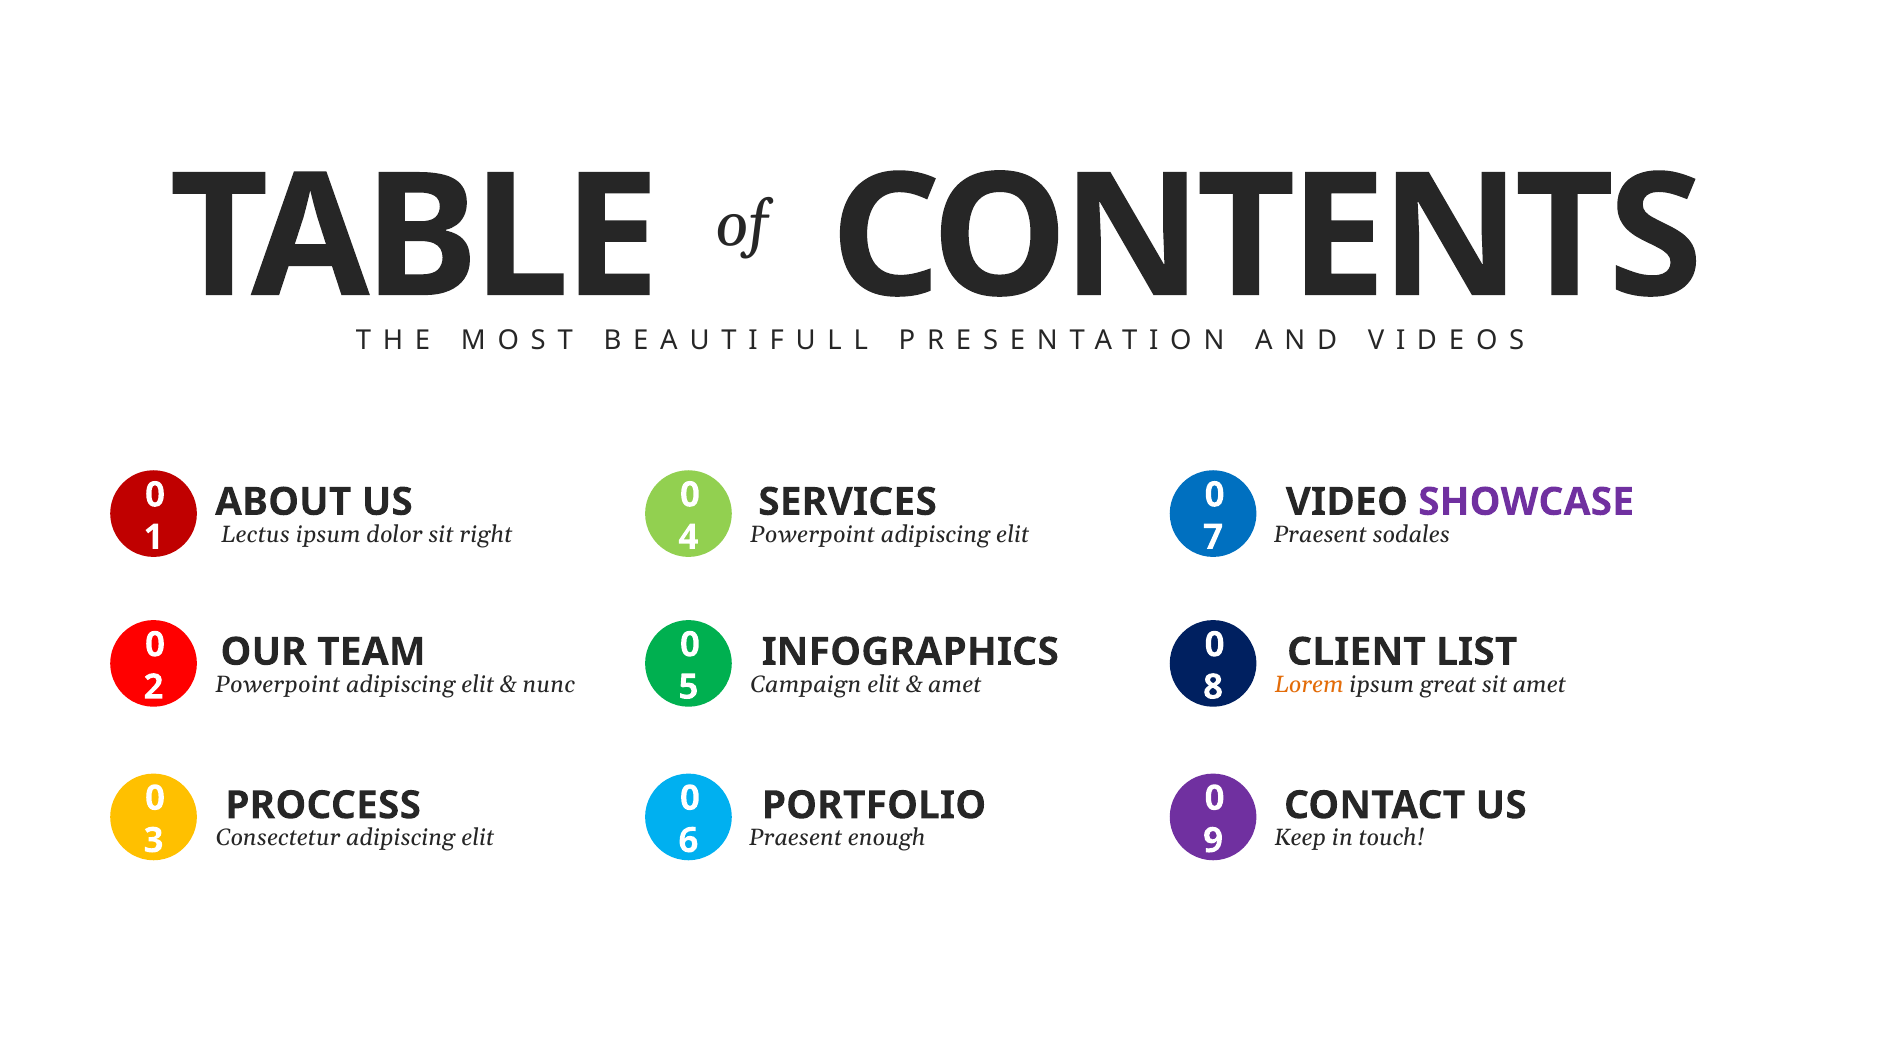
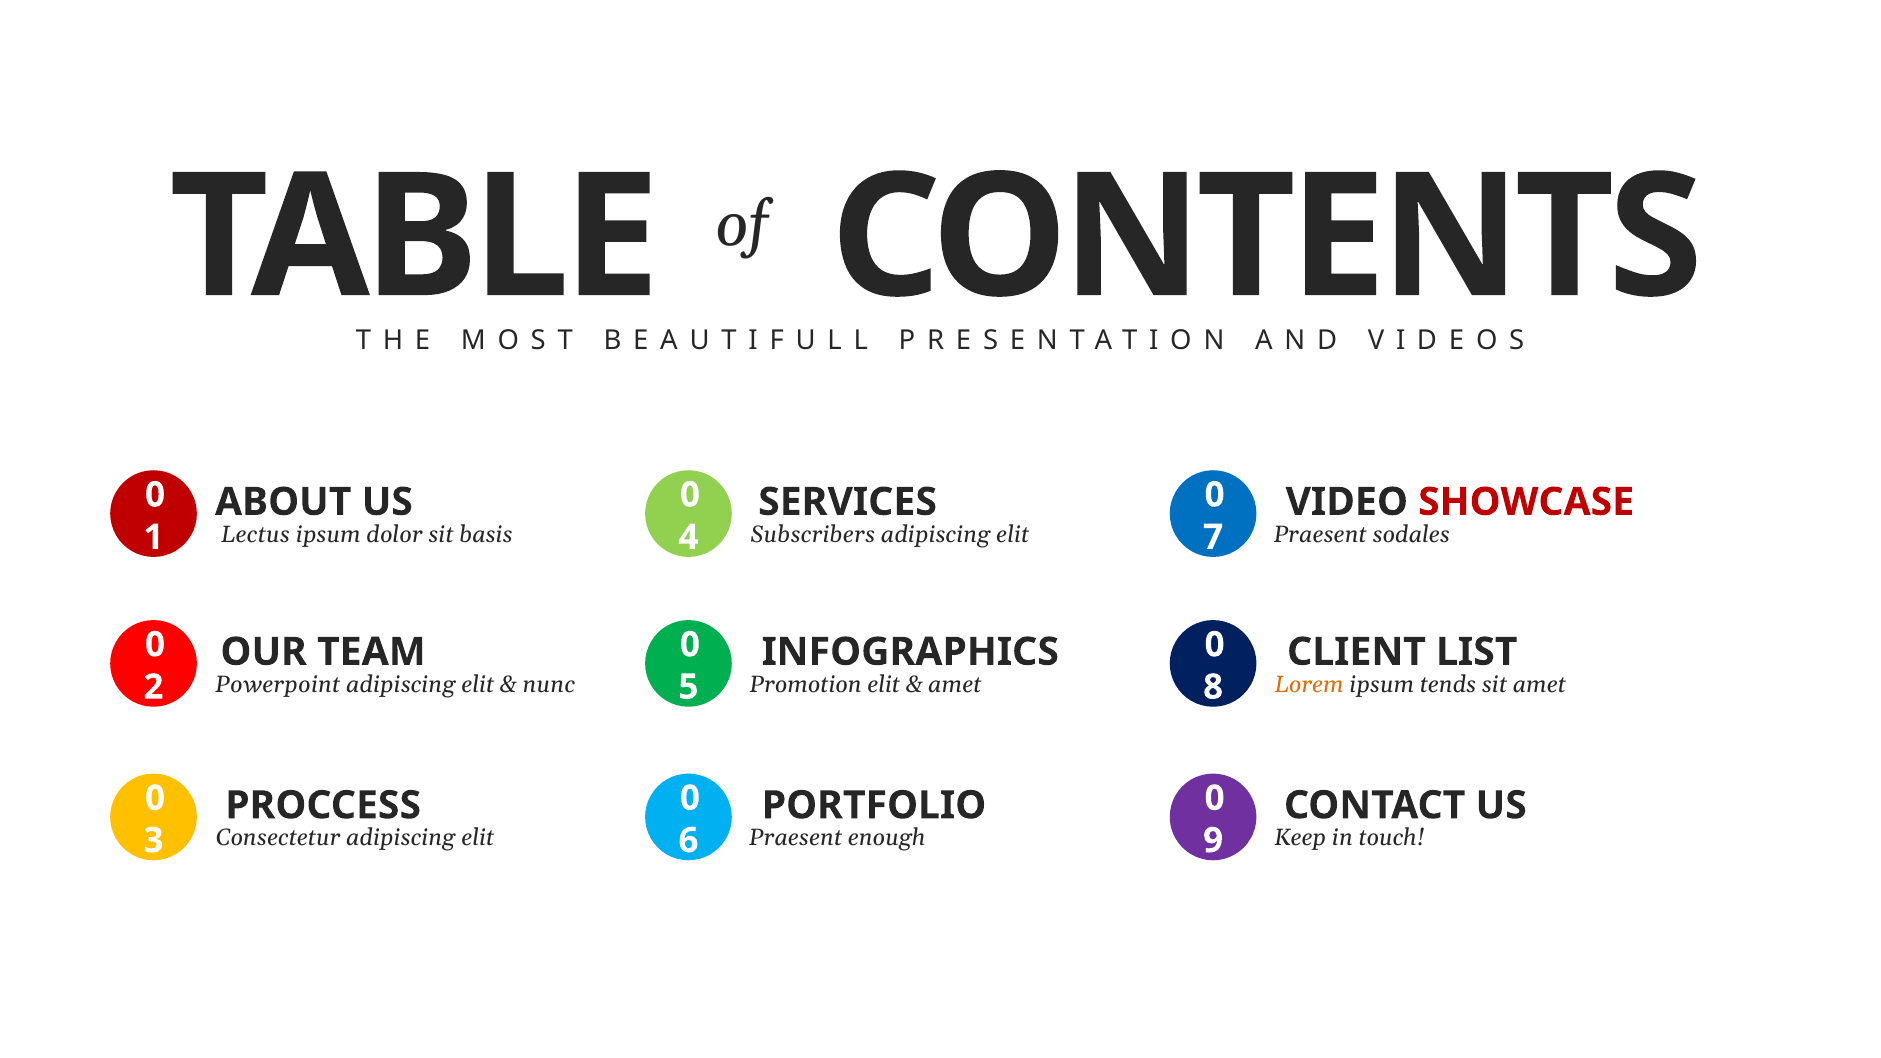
SHOWCASE colour: purple -> red
right: right -> basis
Powerpoint at (813, 535): Powerpoint -> Subscribers
Campaign: Campaign -> Promotion
great: great -> tends
